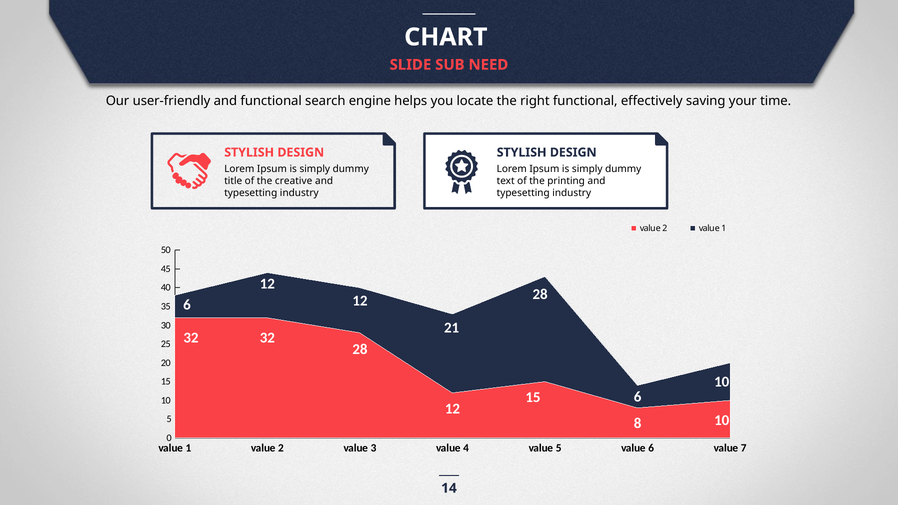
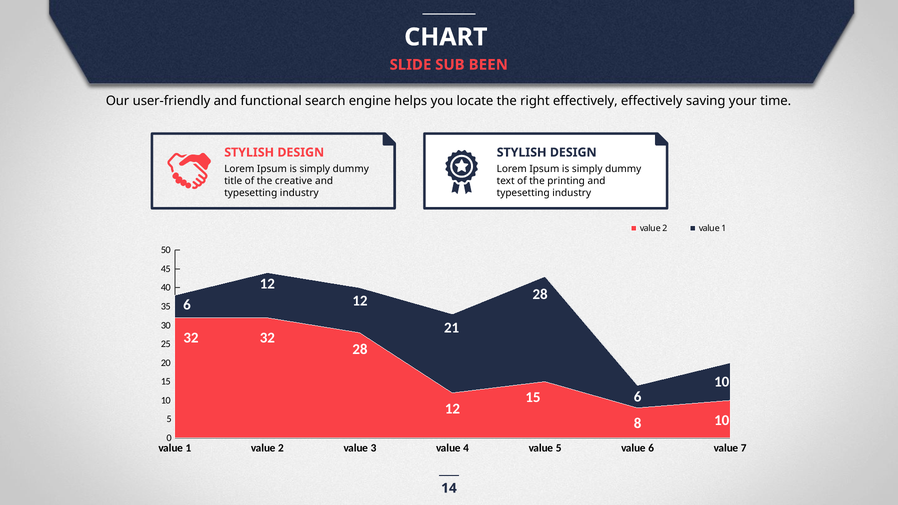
NEED: NEED -> BEEN
right functional: functional -> effectively
